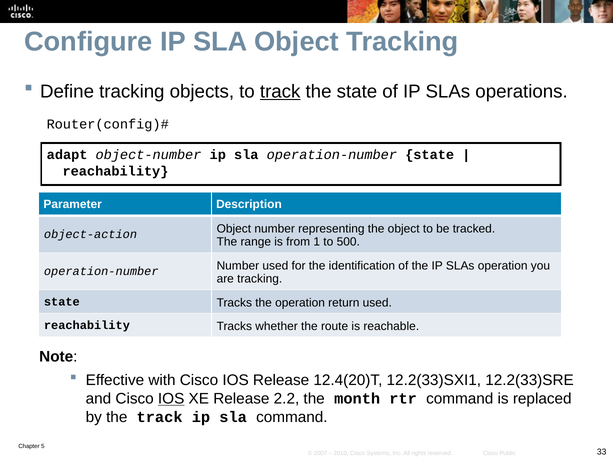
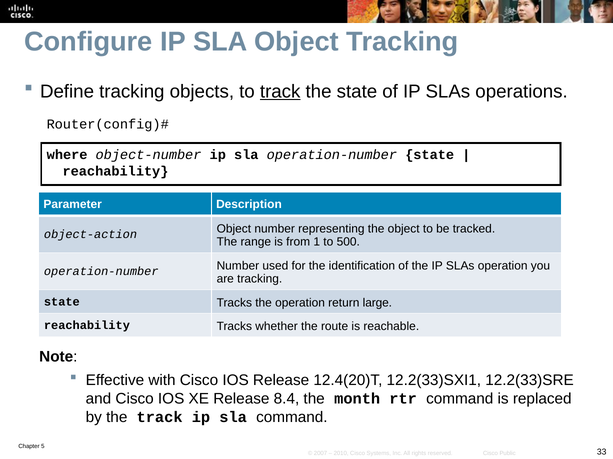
adapt: adapt -> where
return used: used -> large
IOS at (171, 399) underline: present -> none
2.2: 2.2 -> 8.4
